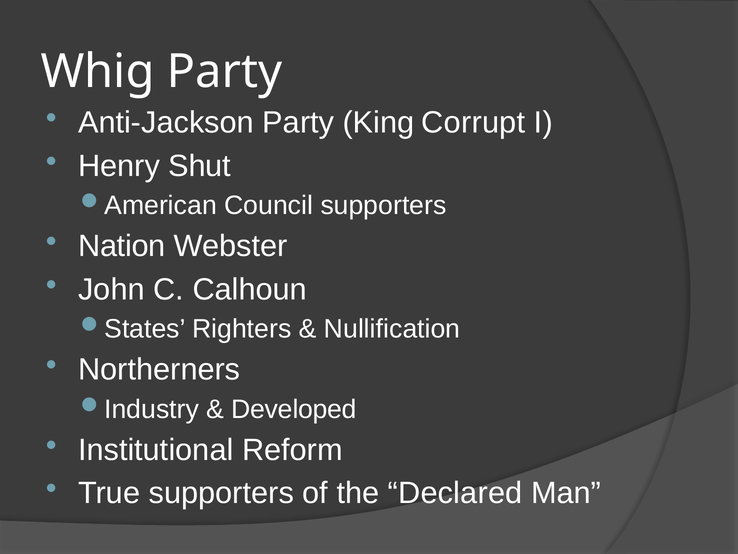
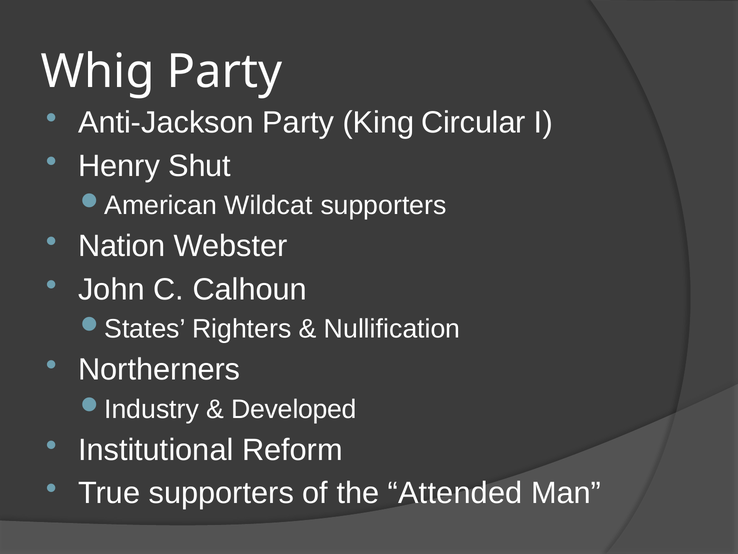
Corrupt: Corrupt -> Circular
Council: Council -> Wildcat
Declared: Declared -> Attended
